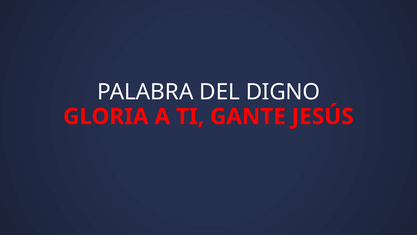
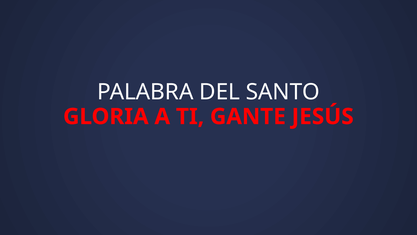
DIGNO: DIGNO -> SANTO
